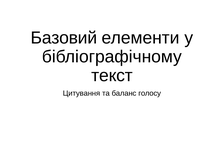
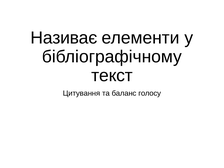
Базовий: Базовий -> Називає
